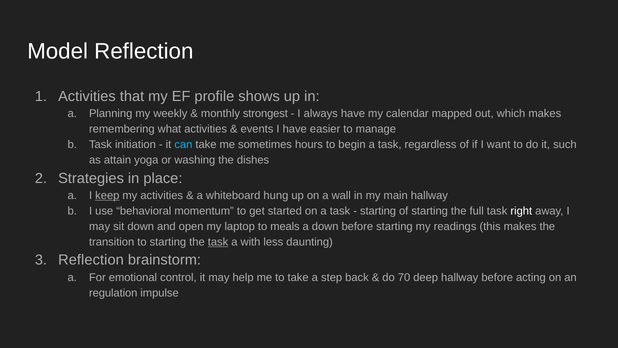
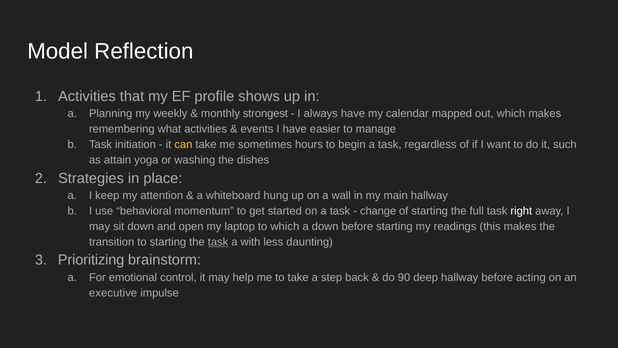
can colour: light blue -> yellow
keep underline: present -> none
my activities: activities -> attention
starting at (378, 211): starting -> change
to meals: meals -> which
Reflection at (91, 260): Reflection -> Prioritizing
70: 70 -> 90
regulation: regulation -> executive
